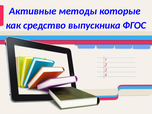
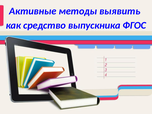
которые: которые -> выявить
